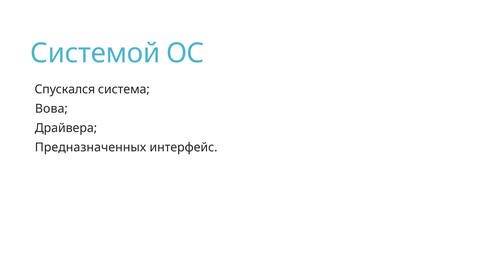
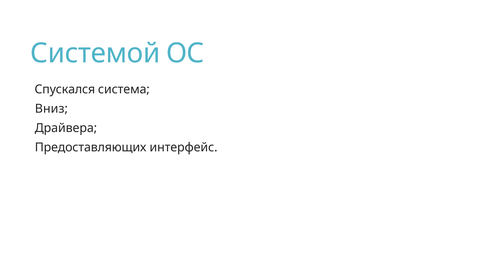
Вова: Вова -> Вниз
Предназначенных: Предназначенных -> Предоставляющих
